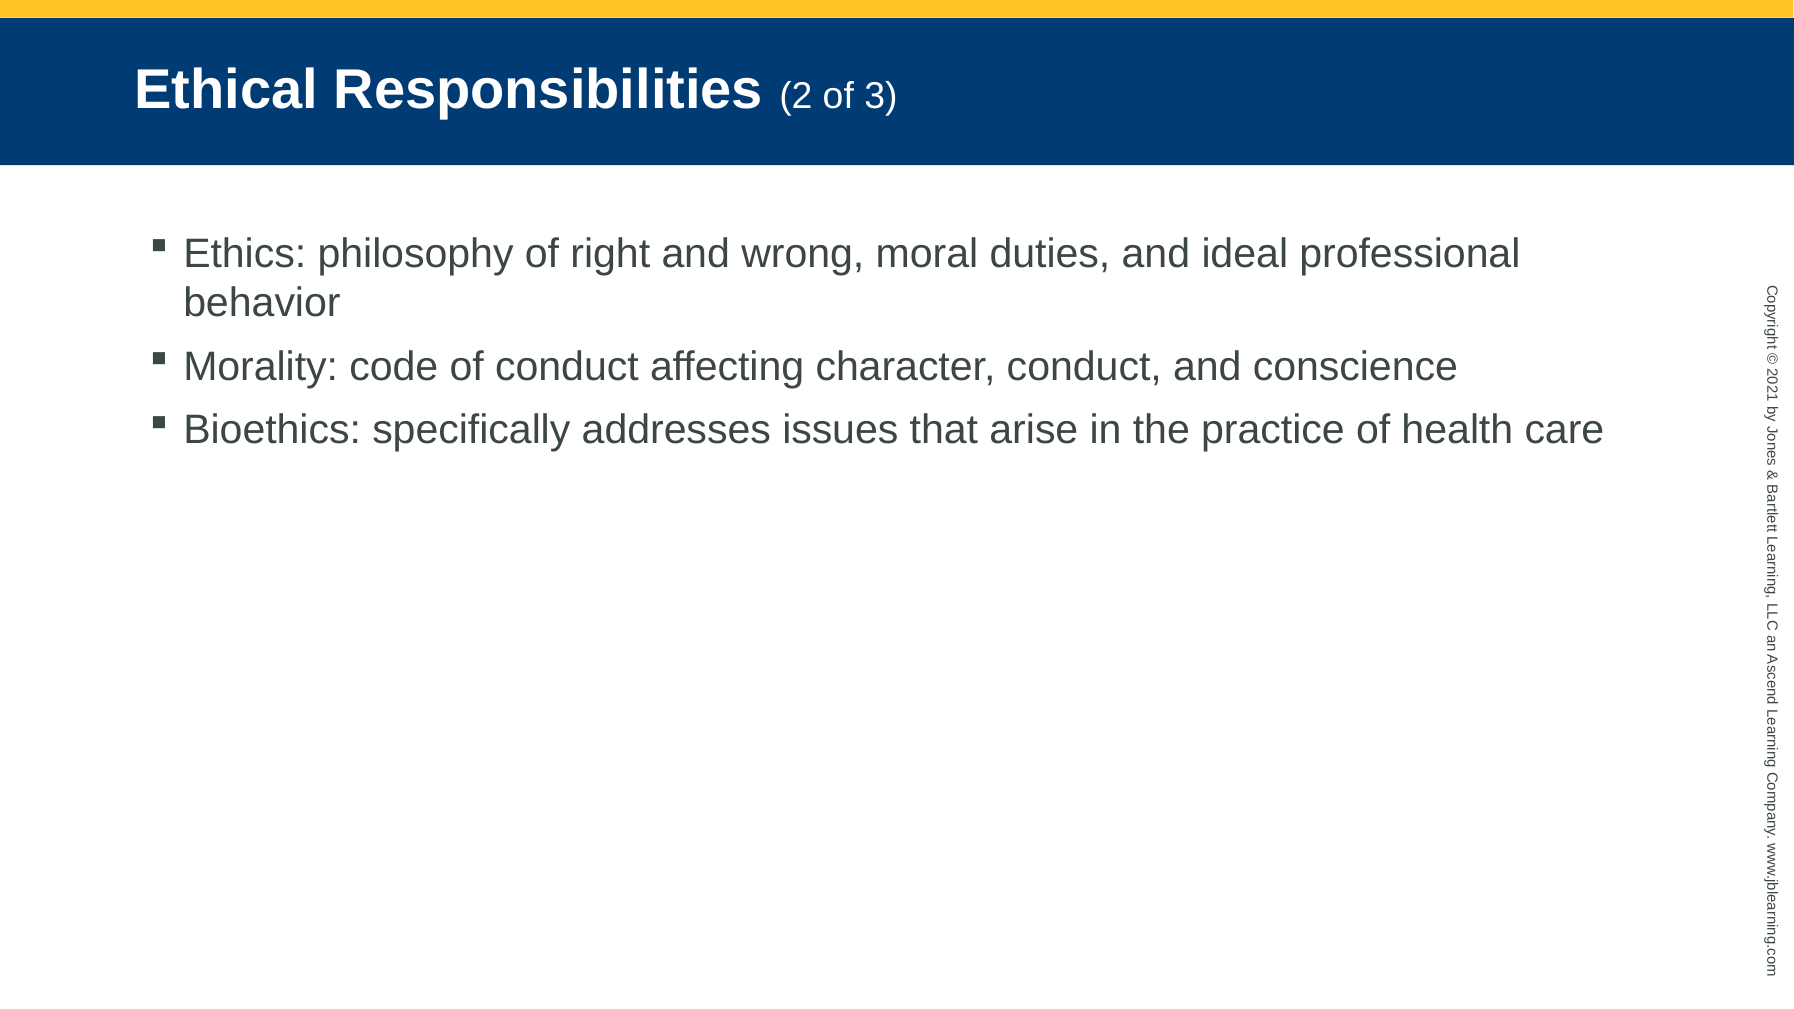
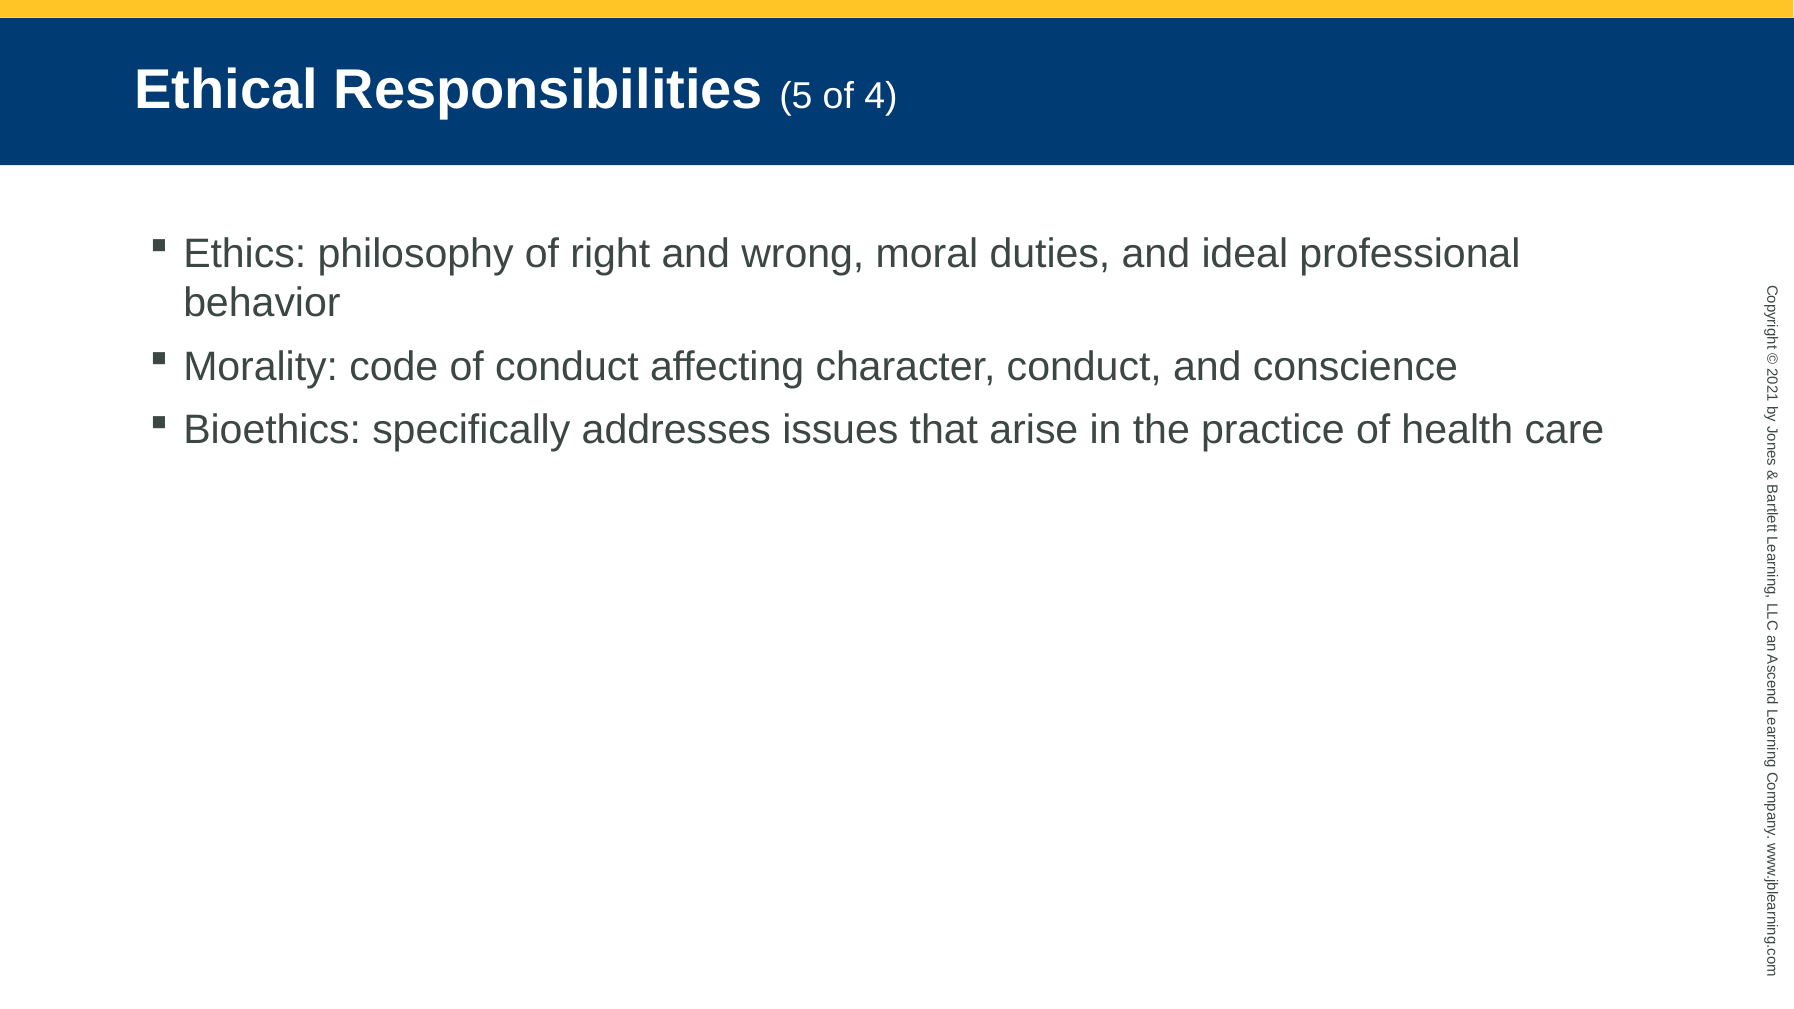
Responsibilities 2: 2 -> 5
3: 3 -> 4
